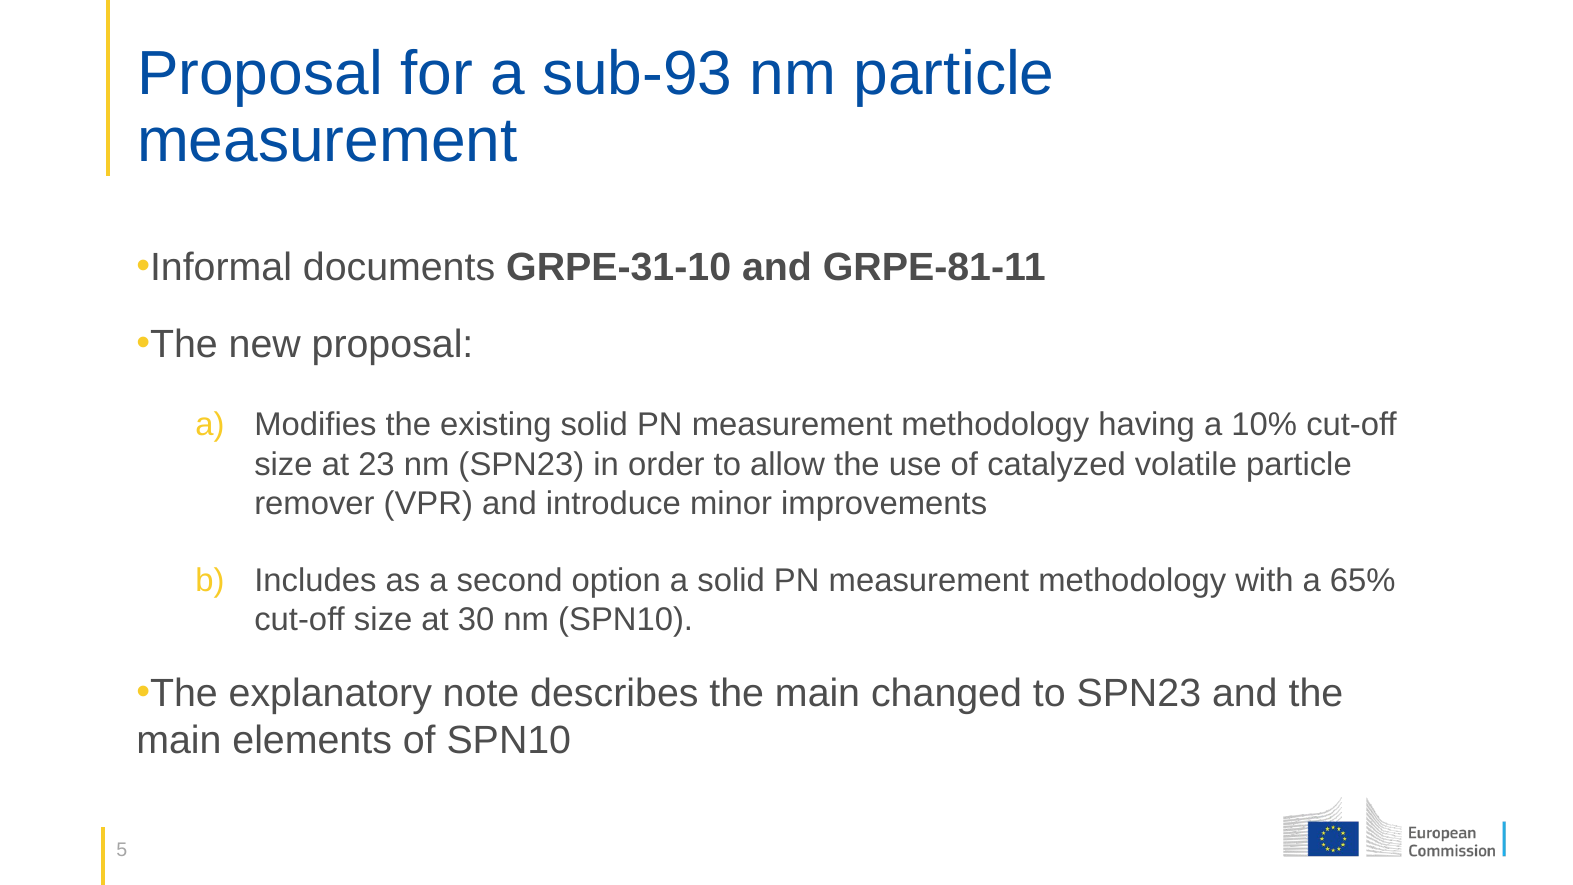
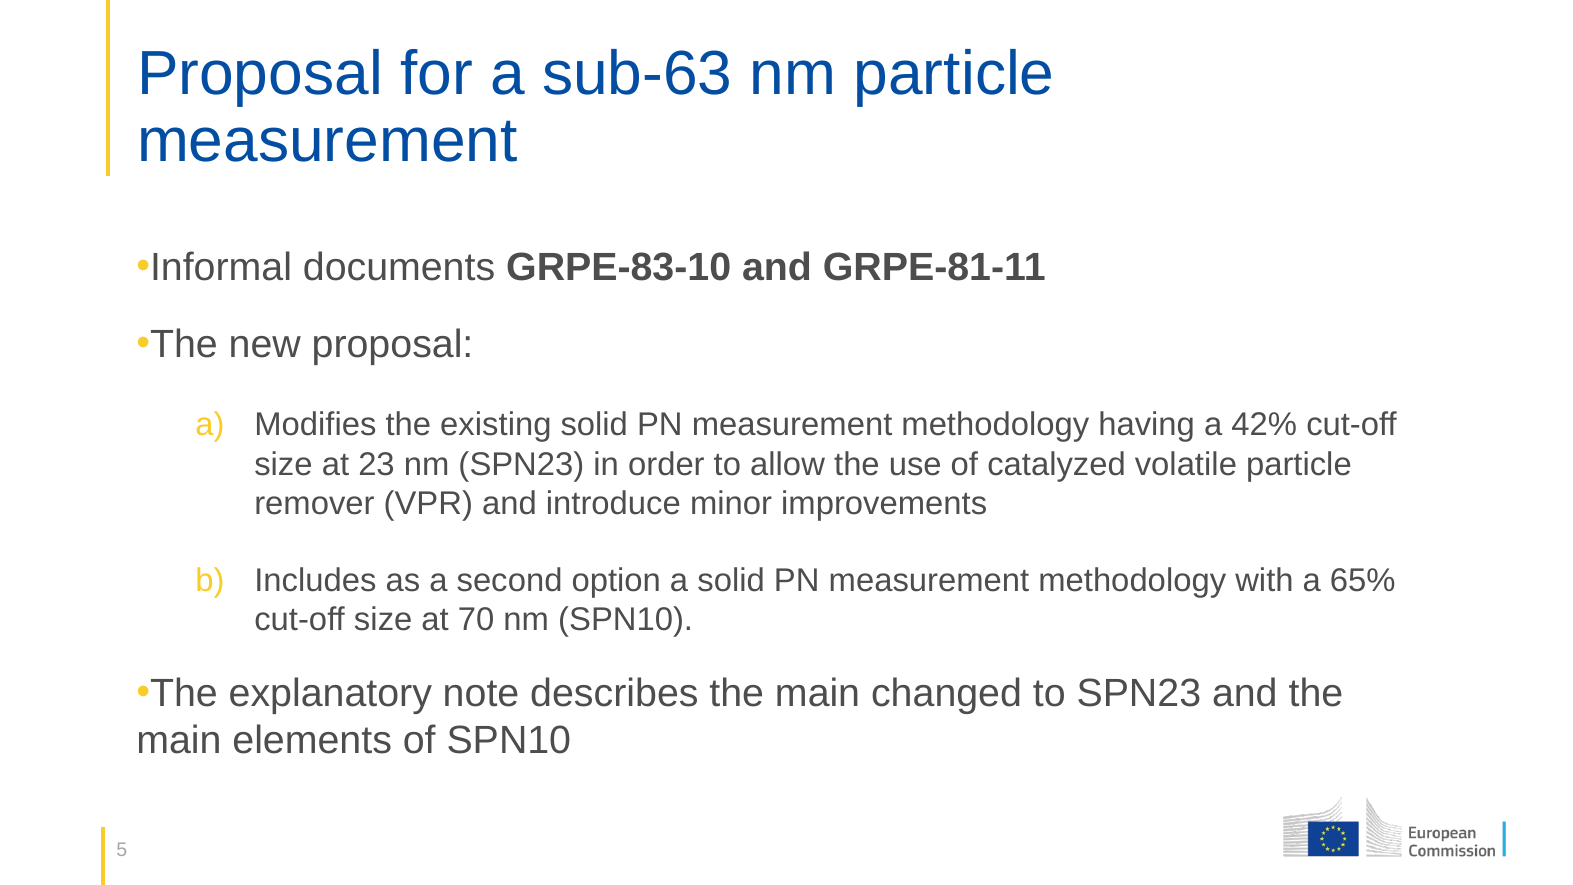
sub-93: sub-93 -> sub-63
GRPE-31-10: GRPE-31-10 -> GRPE-83-10
10%: 10% -> 42%
30: 30 -> 70
